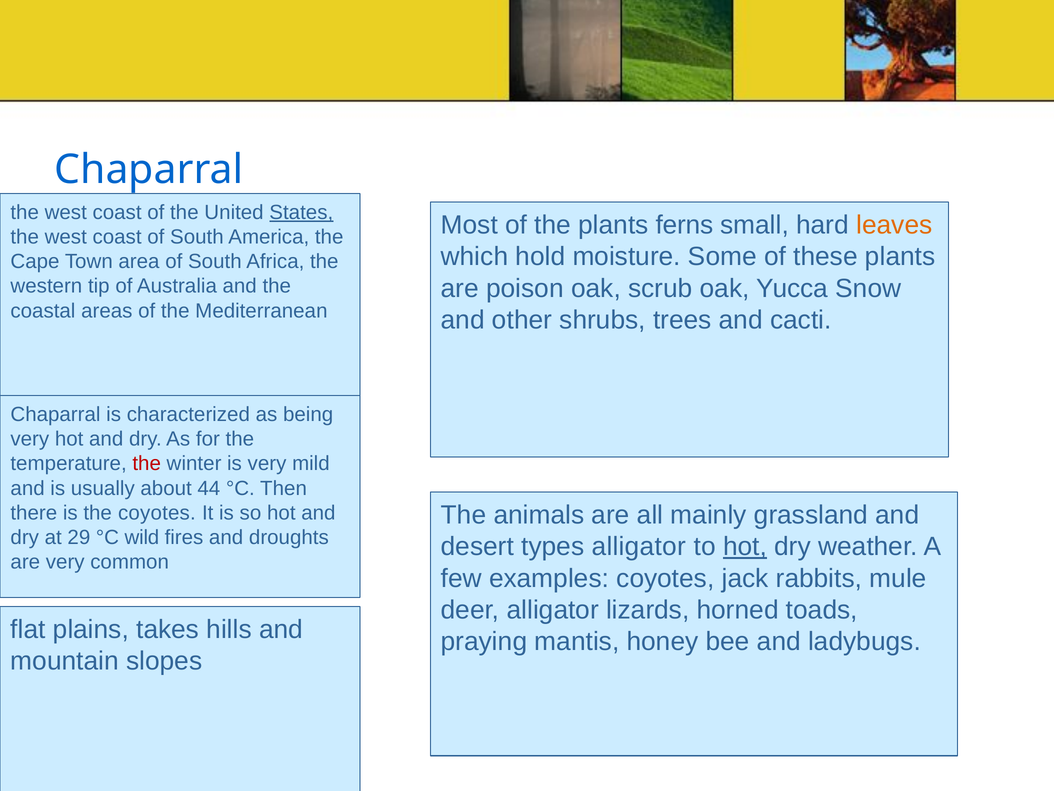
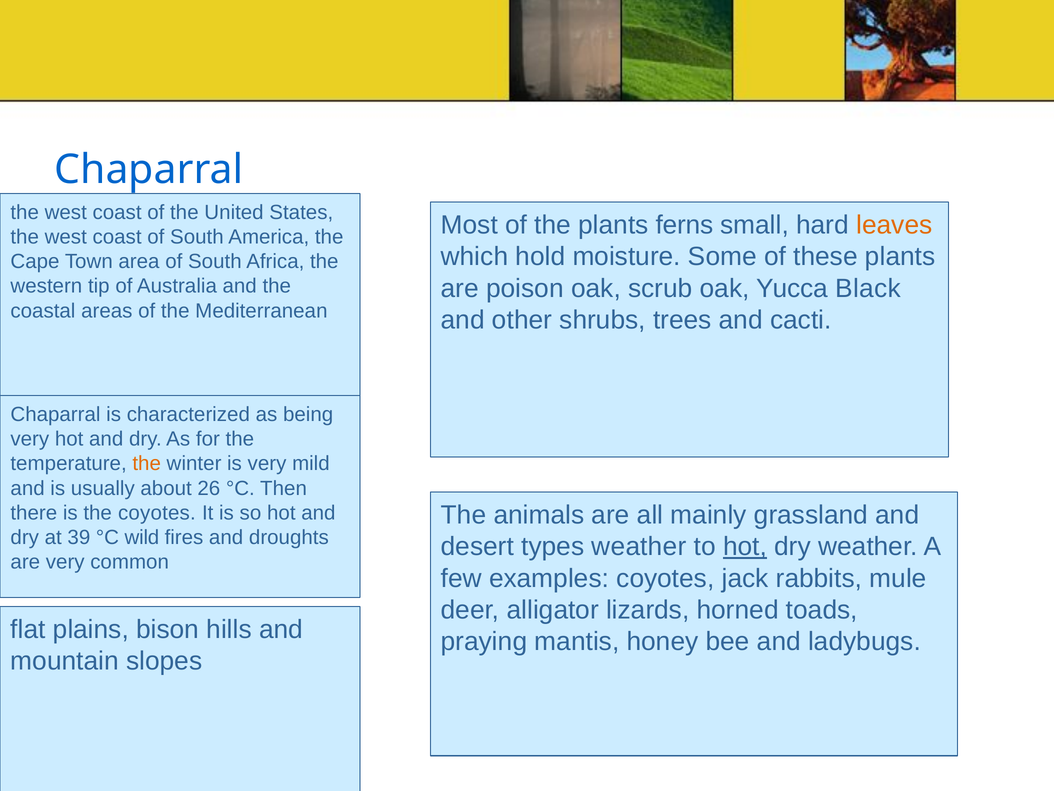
States underline: present -> none
Snow: Snow -> Black
the at (147, 463) colour: red -> orange
44: 44 -> 26
29: 29 -> 39
types alligator: alligator -> weather
takes: takes -> bison
